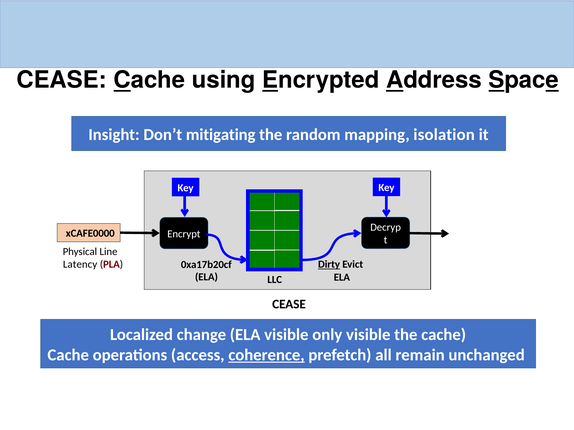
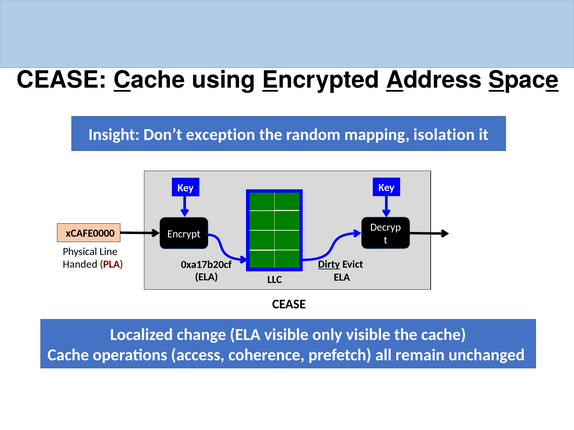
mitigating: mitigating -> exception
Latency: Latency -> Handed
coherence underline: present -> none
